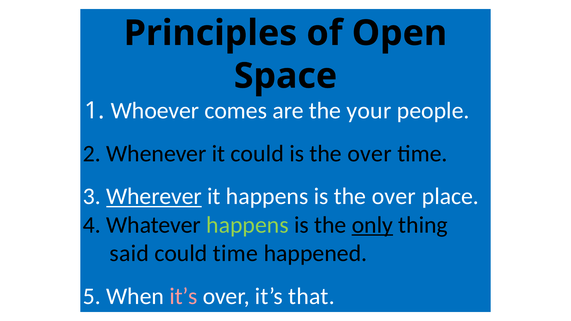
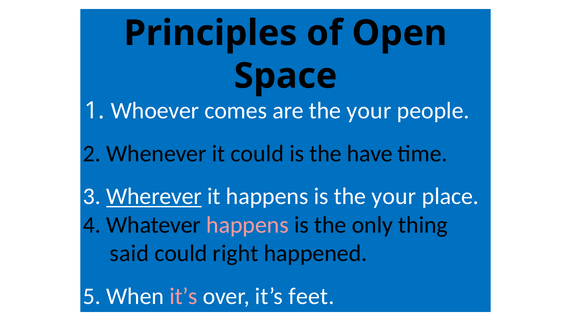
over at (370, 154): over -> have
happens is the over: over -> your
happens at (247, 225) colour: light green -> pink
only underline: present -> none
could time: time -> right
that: that -> feet
